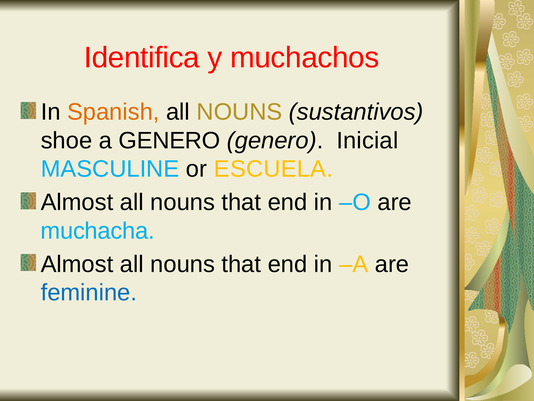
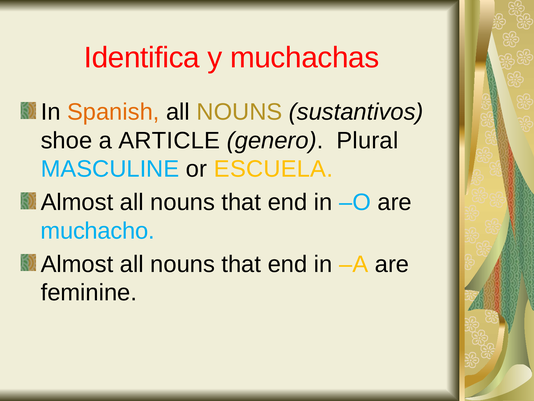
muchachos: muchachos -> muchachas
a GENERO: GENERO -> ARTICLE
Inicial: Inicial -> Plural
muchacha: muchacha -> muchacho
feminine colour: blue -> black
